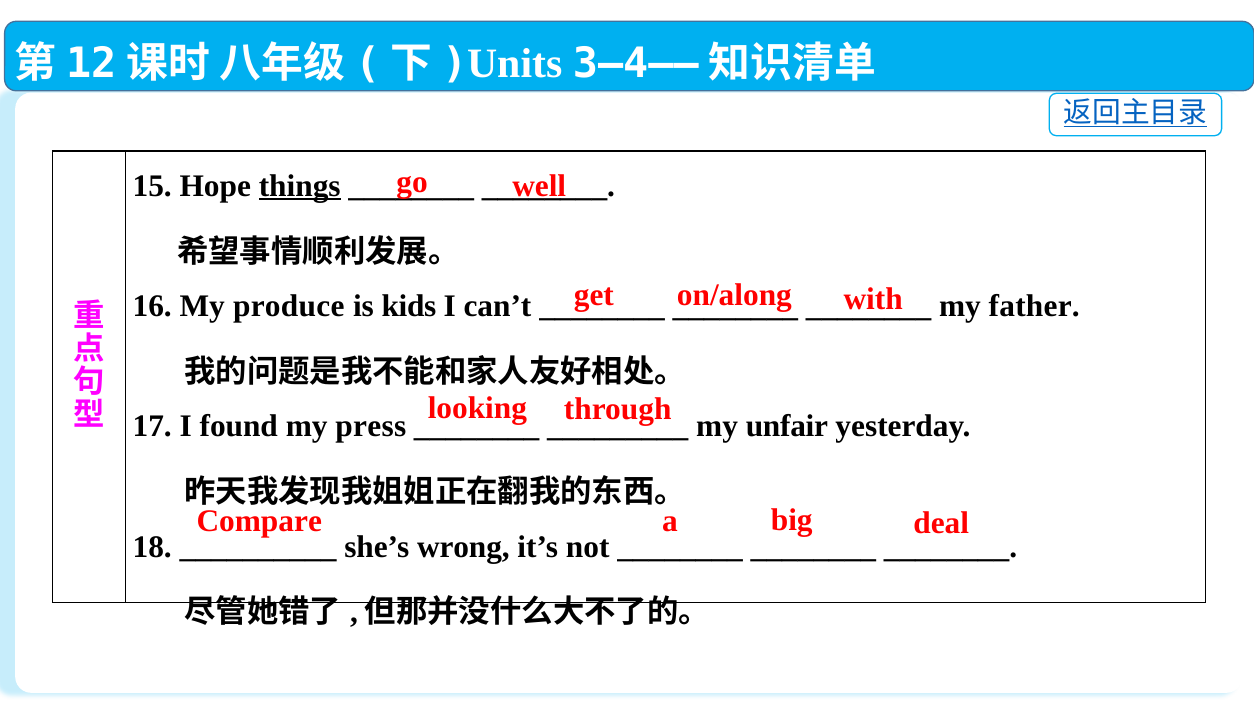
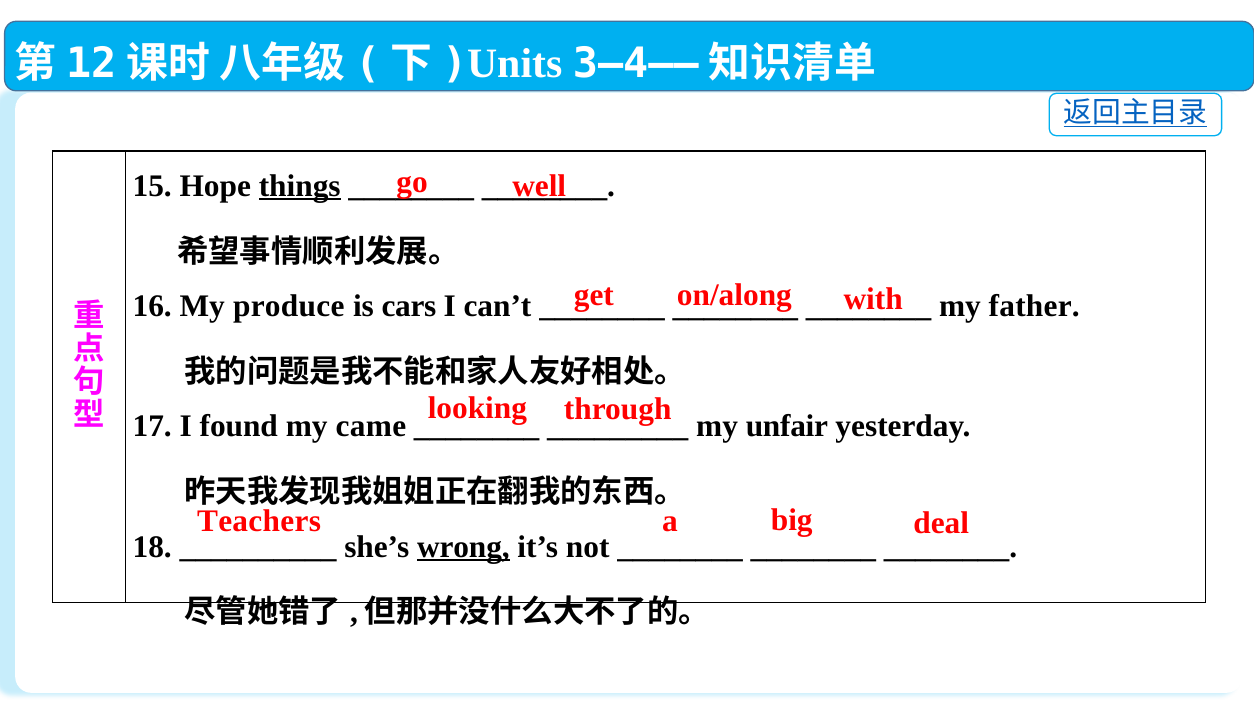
kids: kids -> cars
press: press -> came
Compare: Compare -> Teachers
wrong underline: none -> present
